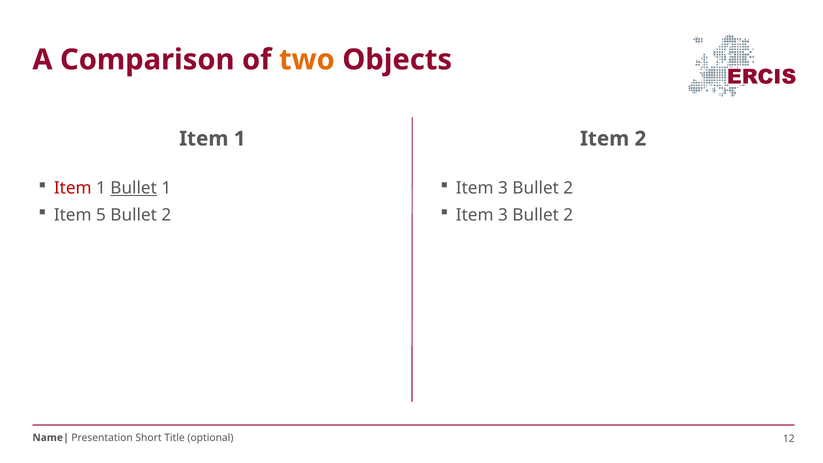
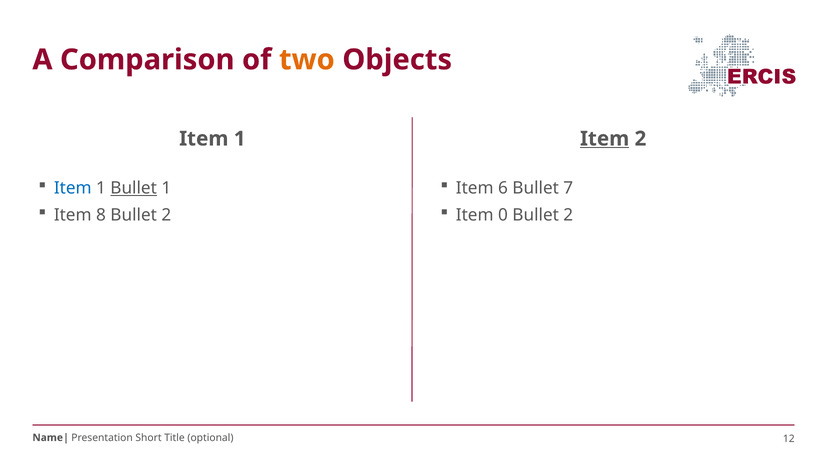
Item at (605, 139) underline: none -> present
Item at (73, 188) colour: red -> blue
3 at (503, 188): 3 -> 6
2 at (568, 188): 2 -> 7
5: 5 -> 8
3 at (503, 215): 3 -> 0
